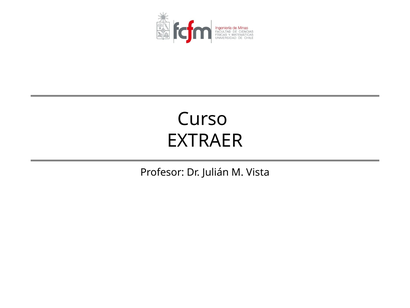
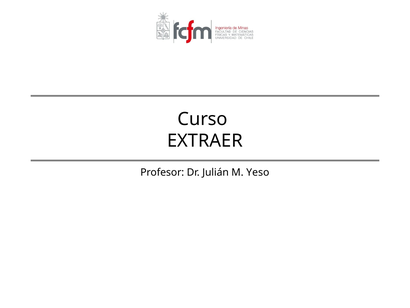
Vista: Vista -> Yeso
